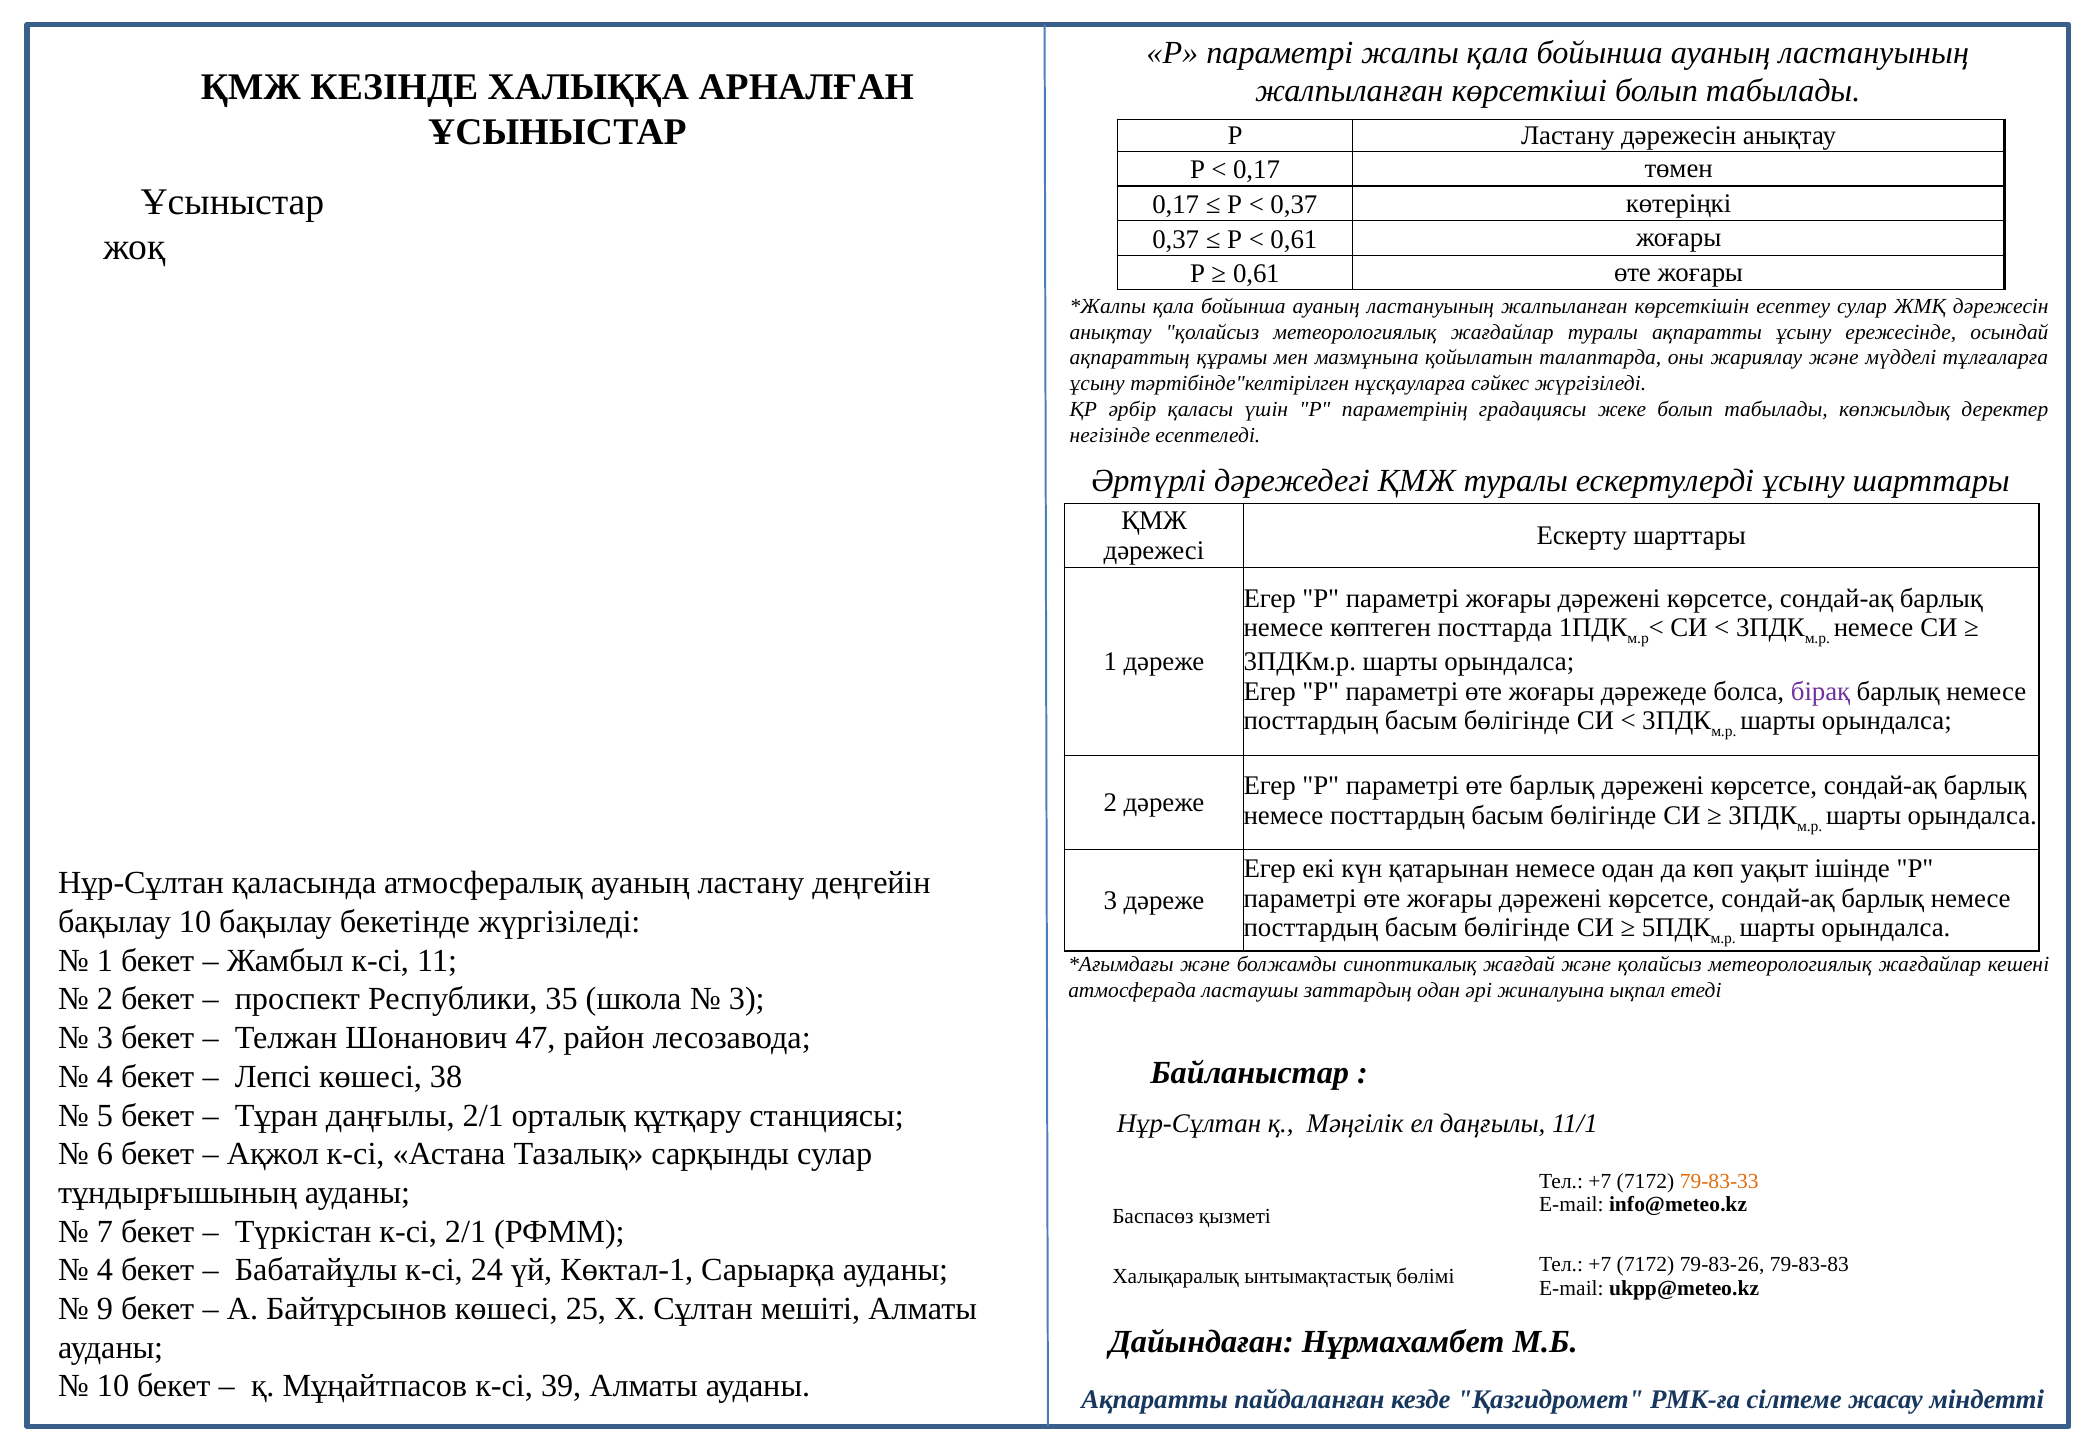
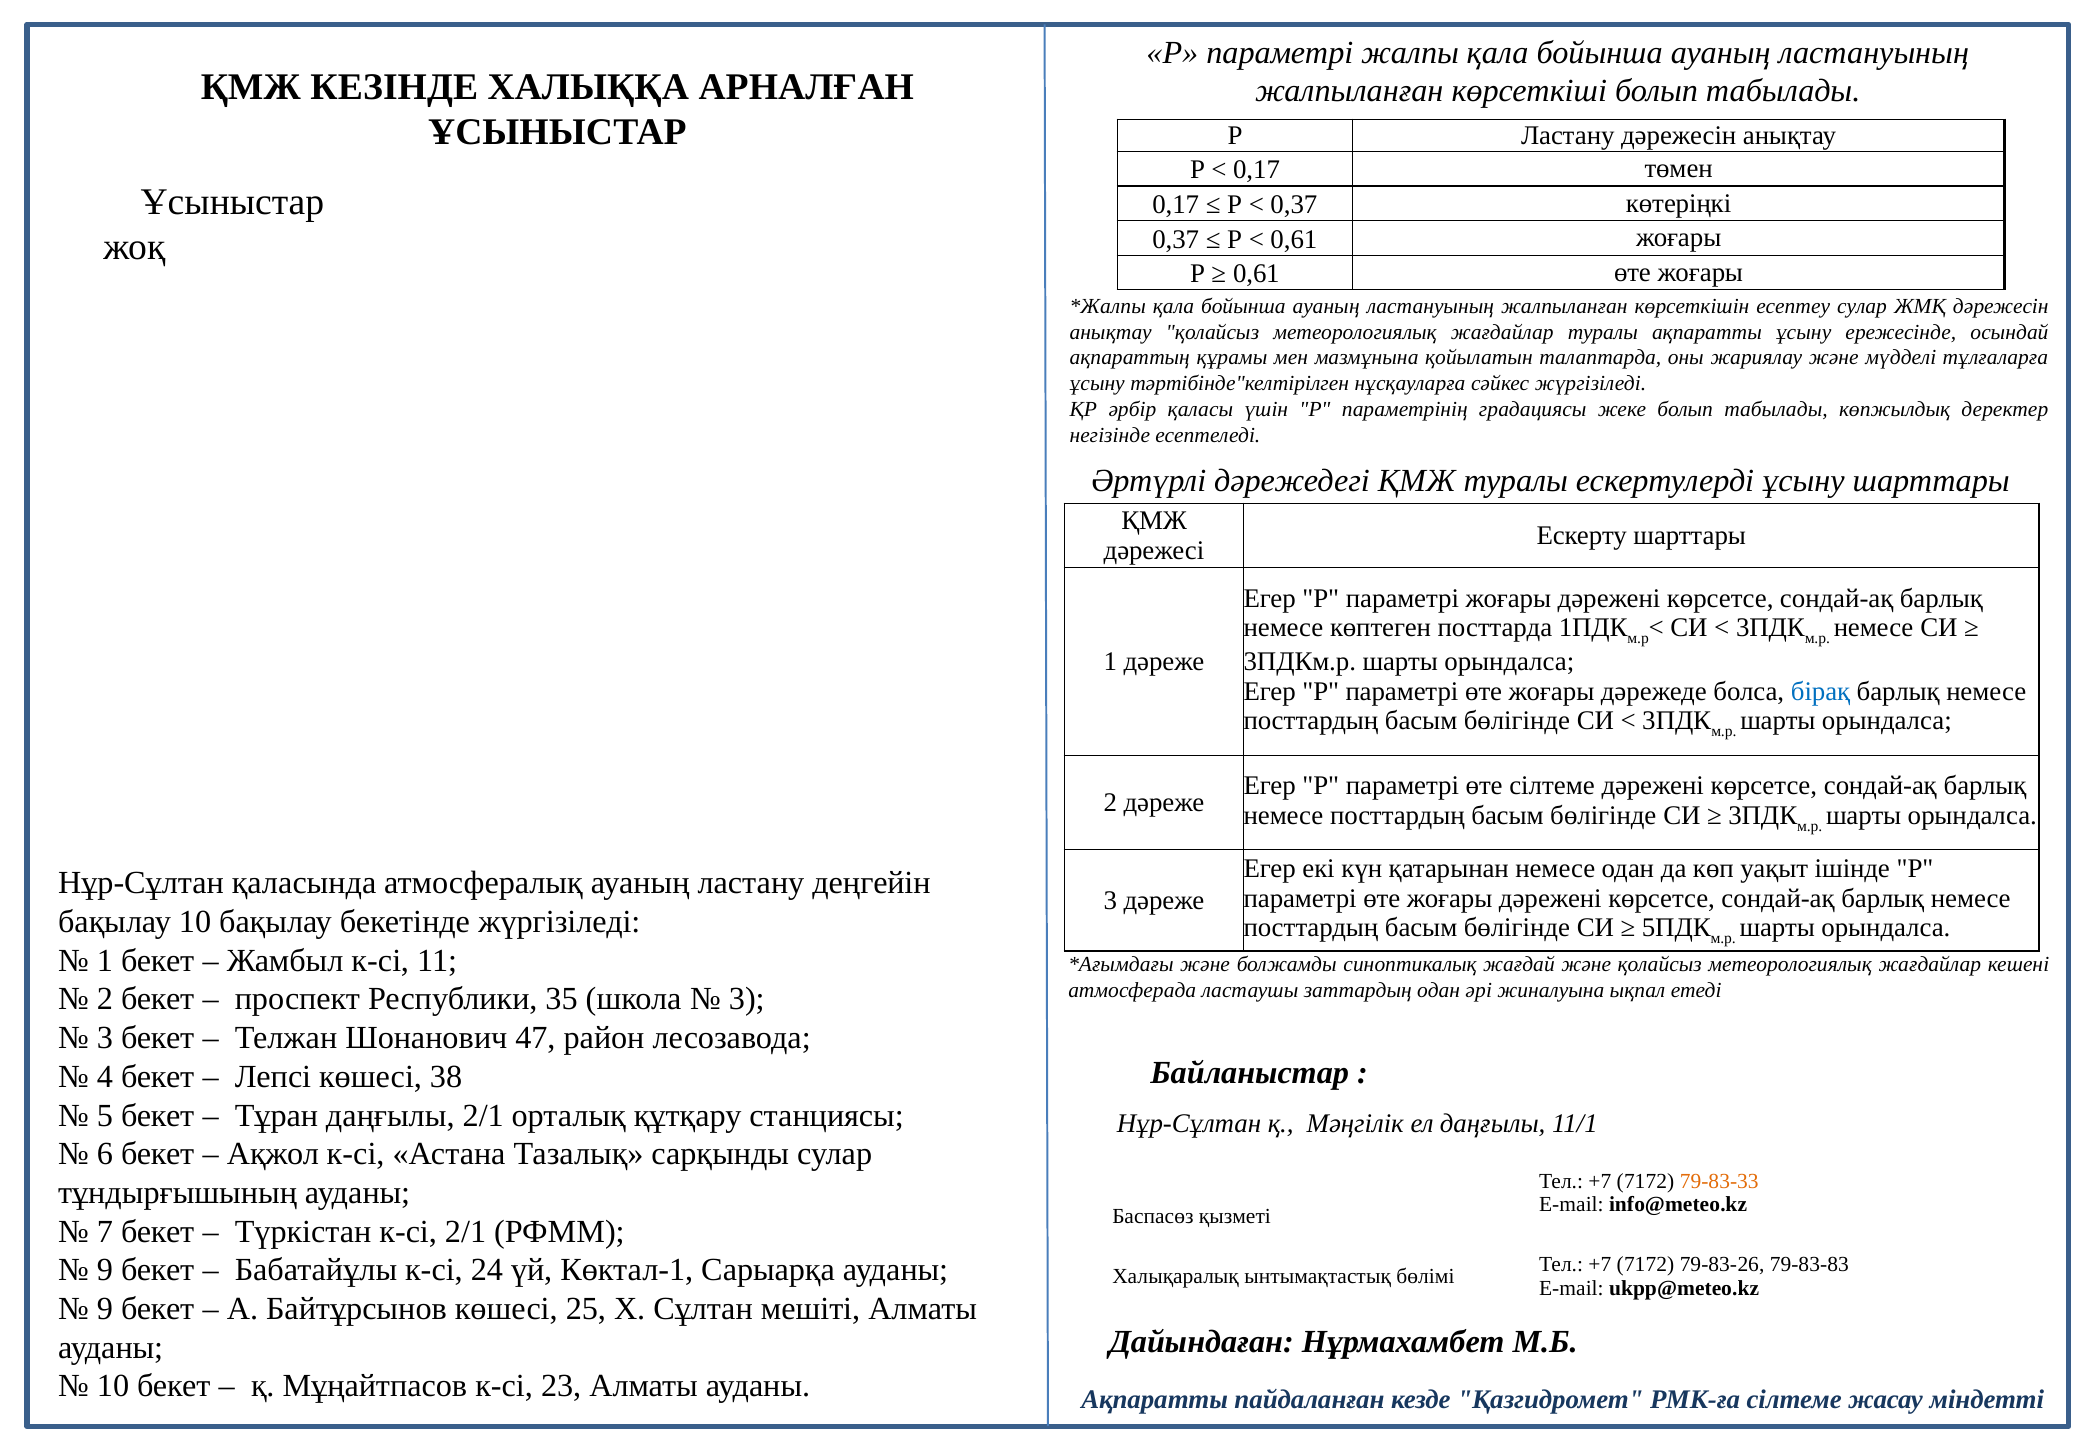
бірақ colour: purple -> blue
өте барлық: барлық -> сілтеме
4 at (105, 1270): 4 -> 9
39: 39 -> 23
